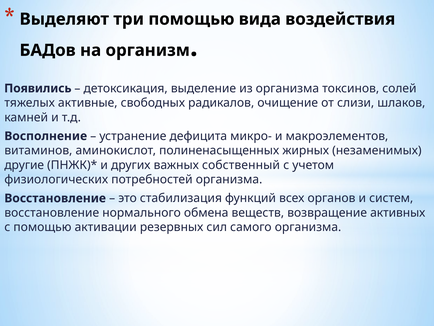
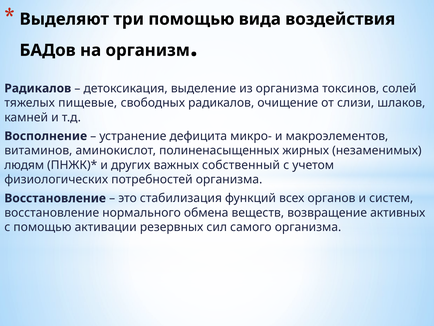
Появились at (38, 88): Появились -> Радикалов
активные: активные -> пищевые
другие: другие -> людям
